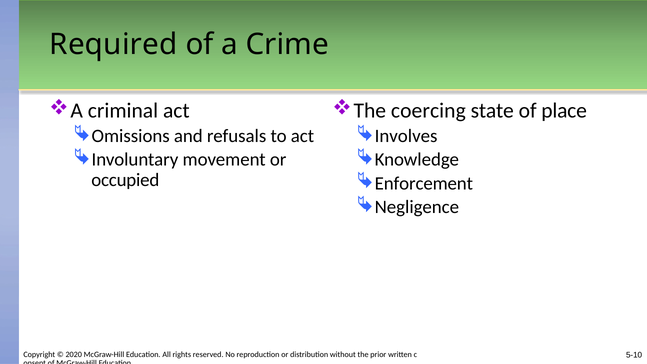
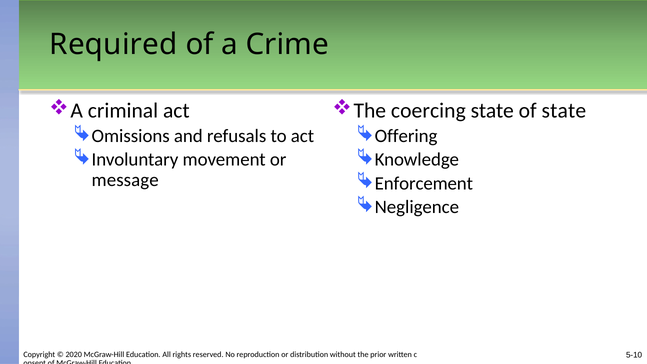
of place: place -> state
Involves: Involves -> Offering
occupied: occupied -> message
